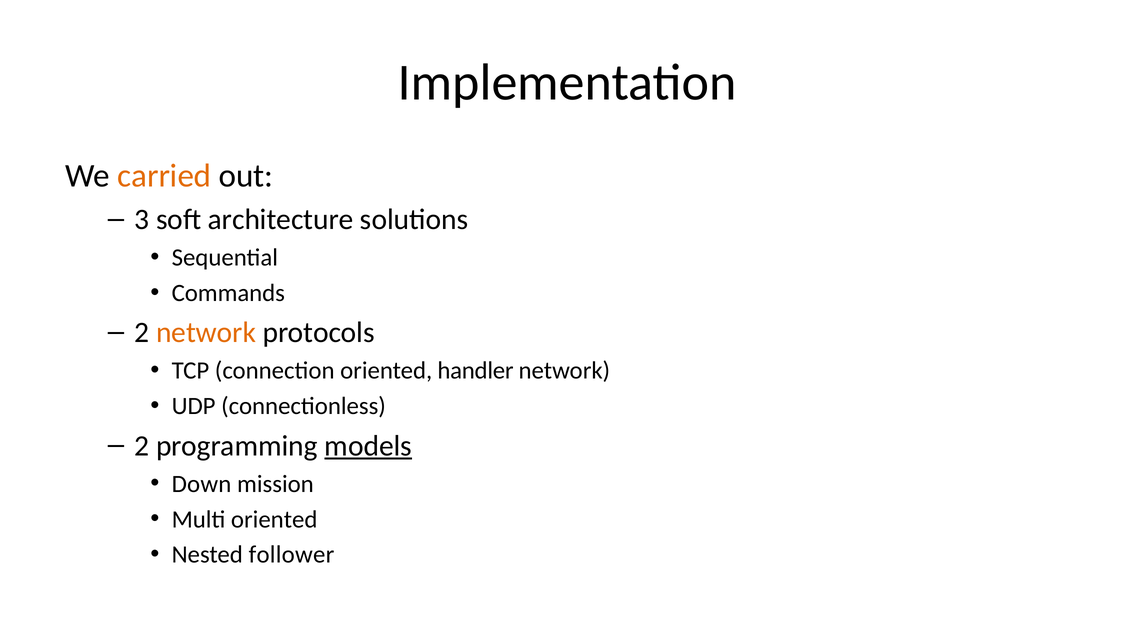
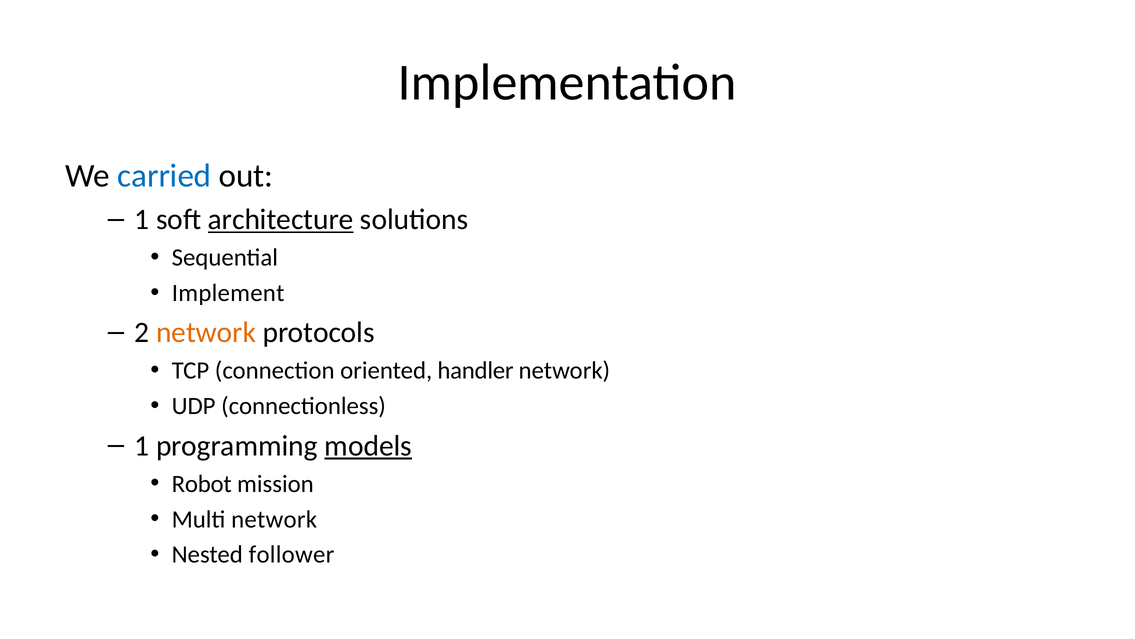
carried colour: orange -> blue
3 at (142, 219): 3 -> 1
architecture underline: none -> present
Commands: Commands -> Implement
2 at (142, 445): 2 -> 1
Down: Down -> Robot
Multi oriented: oriented -> network
